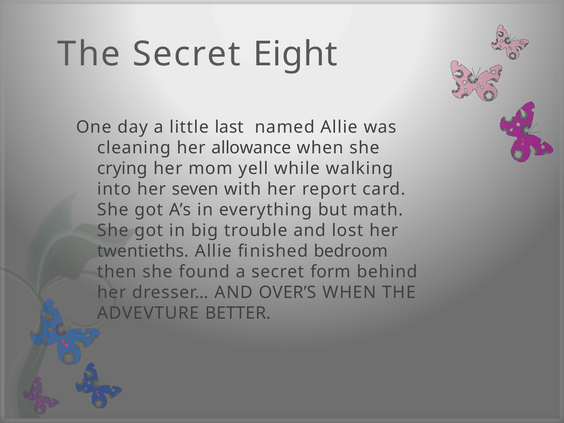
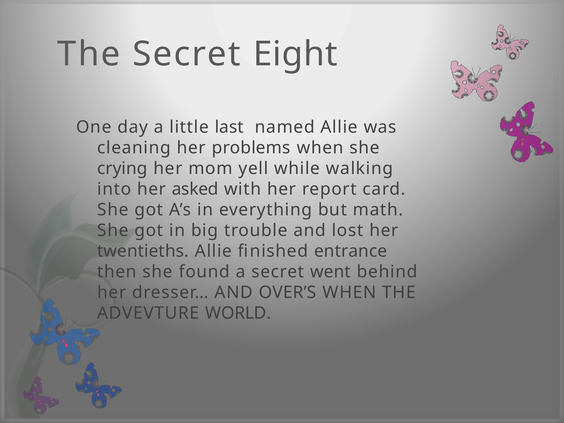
allowance: allowance -> problems
seven: seven -> asked
bedroom: bedroom -> entrance
form: form -> went
BETTER: BETTER -> WORLD
